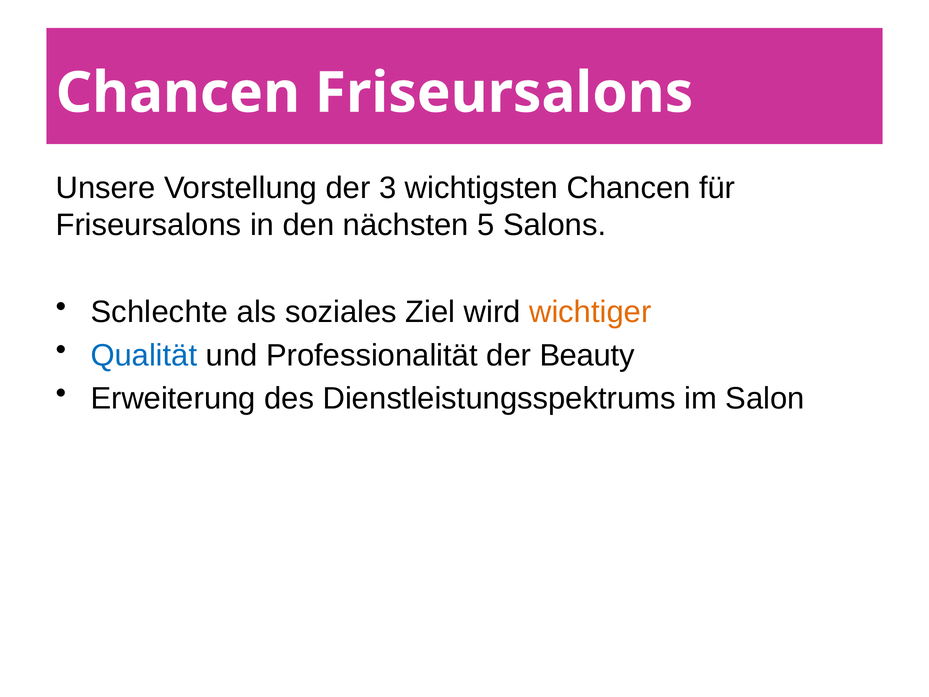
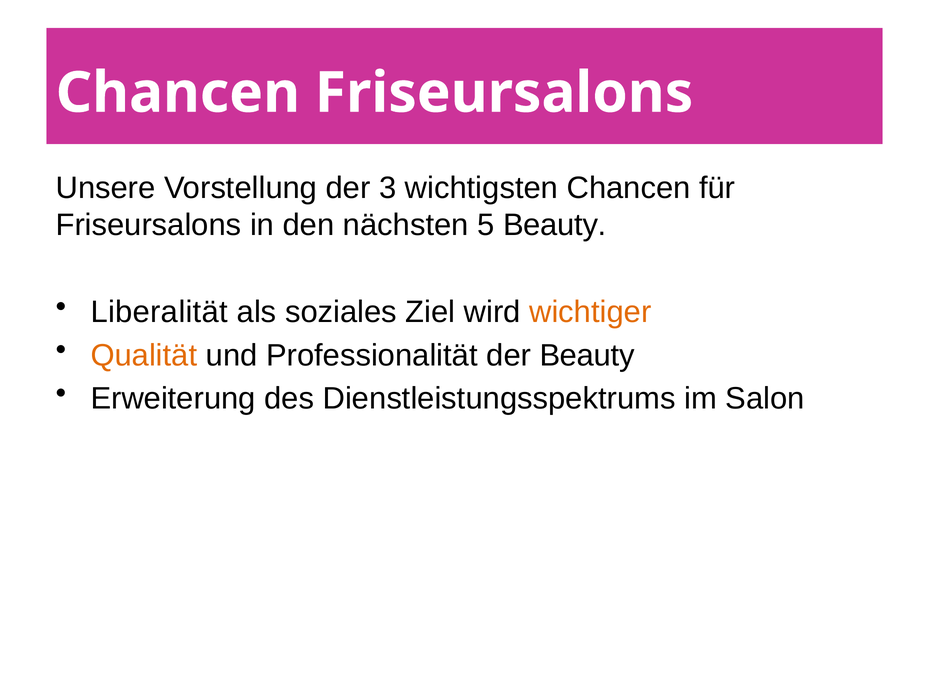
5 Salons: Salons -> Beauty
Schlechte: Schlechte -> Liberalität
Qualität colour: blue -> orange
